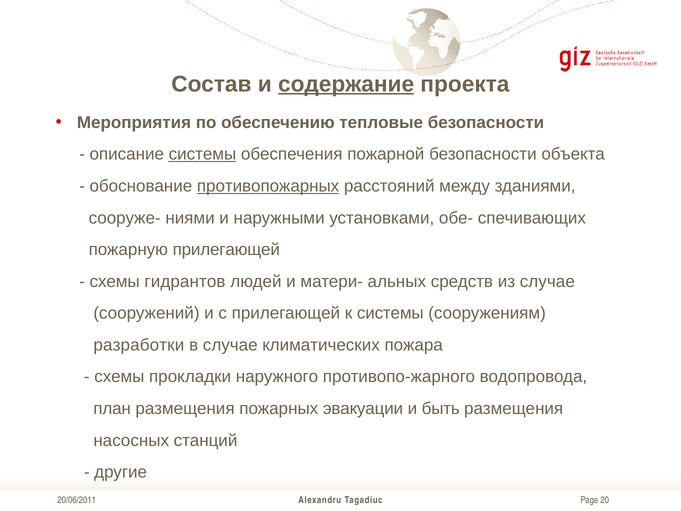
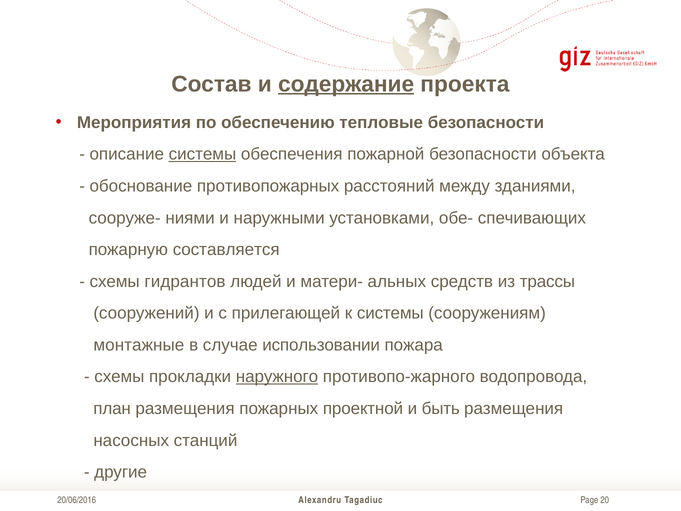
противопожарных underline: present -> none
пожарную прилегающей: прилегающей -> составляется
из случае: случае -> трассы
разработки: разработки -> монтажные
климатических: климатических -> использовании
наружного underline: none -> present
эвакуации: эвакуации -> проектной
20/06/2011: 20/06/2011 -> 20/06/2016
